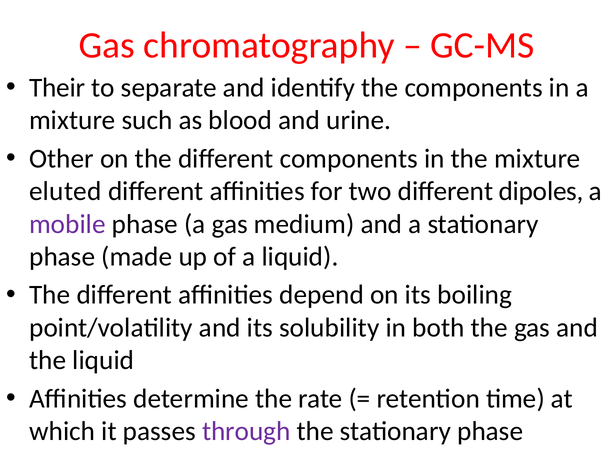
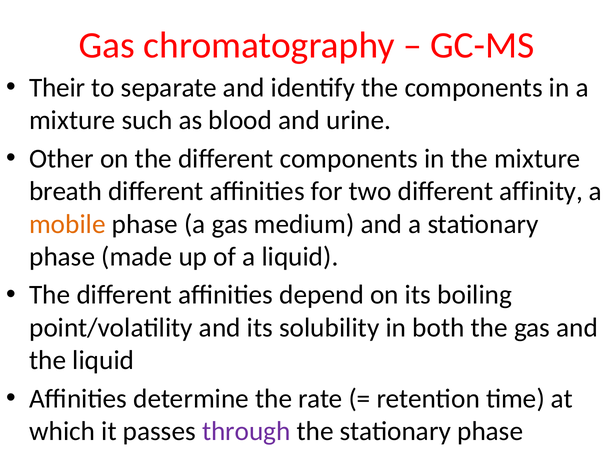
eluted: eluted -> breath
dipoles: dipoles -> affinity
mobile colour: purple -> orange
